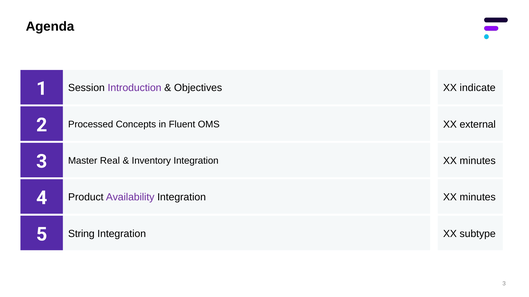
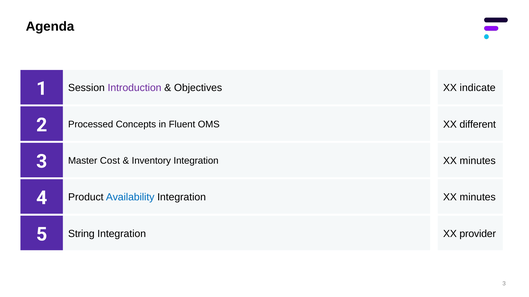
external: external -> different
Real: Real -> Cost
Availability colour: purple -> blue
subtype: subtype -> provider
